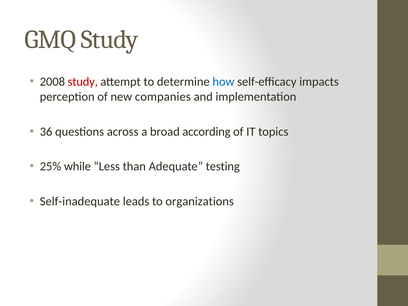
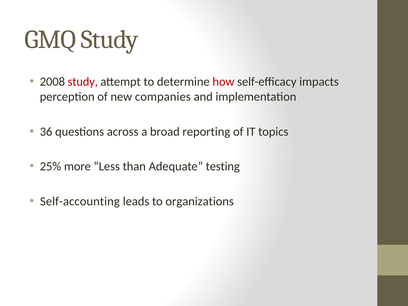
how colour: blue -> red
according: according -> reporting
while: while -> more
Self-inadequate: Self-inadequate -> Self-accounting
